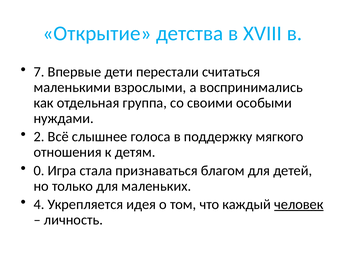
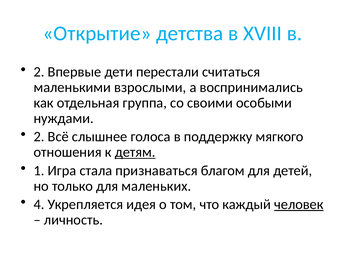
7 at (39, 72): 7 -> 2
детям underline: none -> present
0: 0 -> 1
